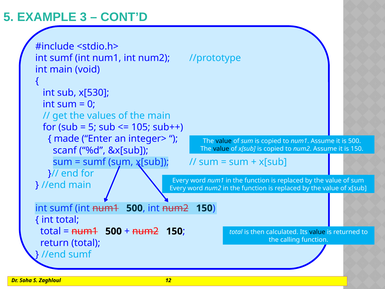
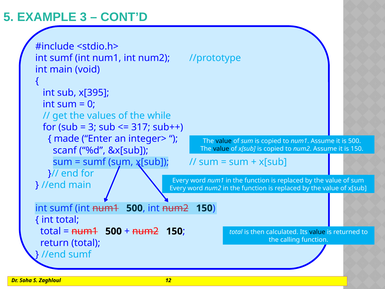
x[530: x[530 -> x[395
the main: main -> while
5 at (92, 127): 5 -> 3
105: 105 -> 317
